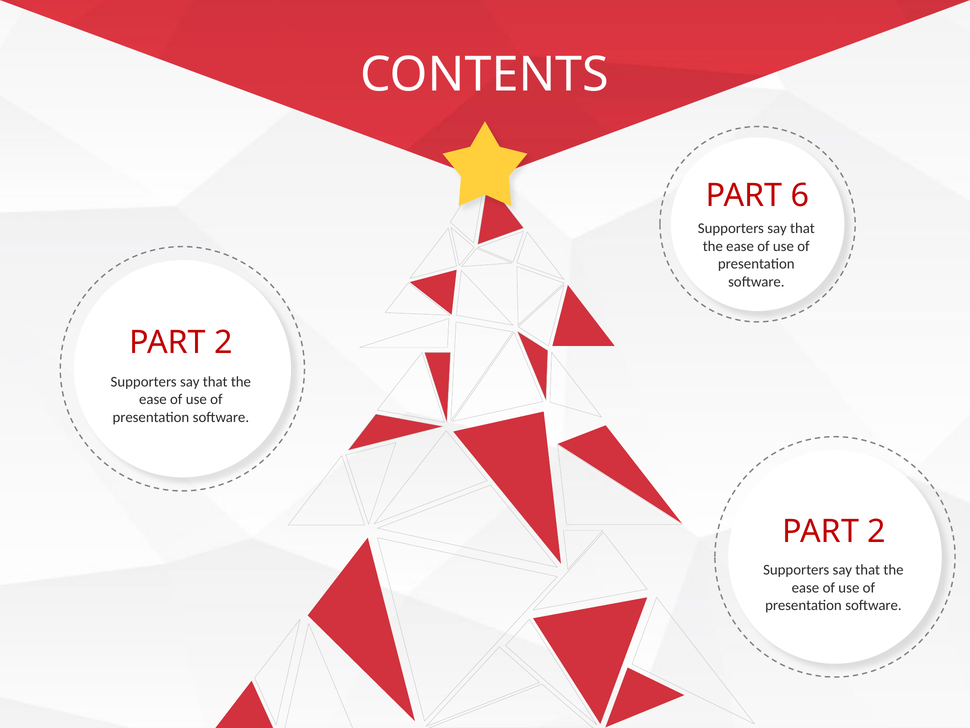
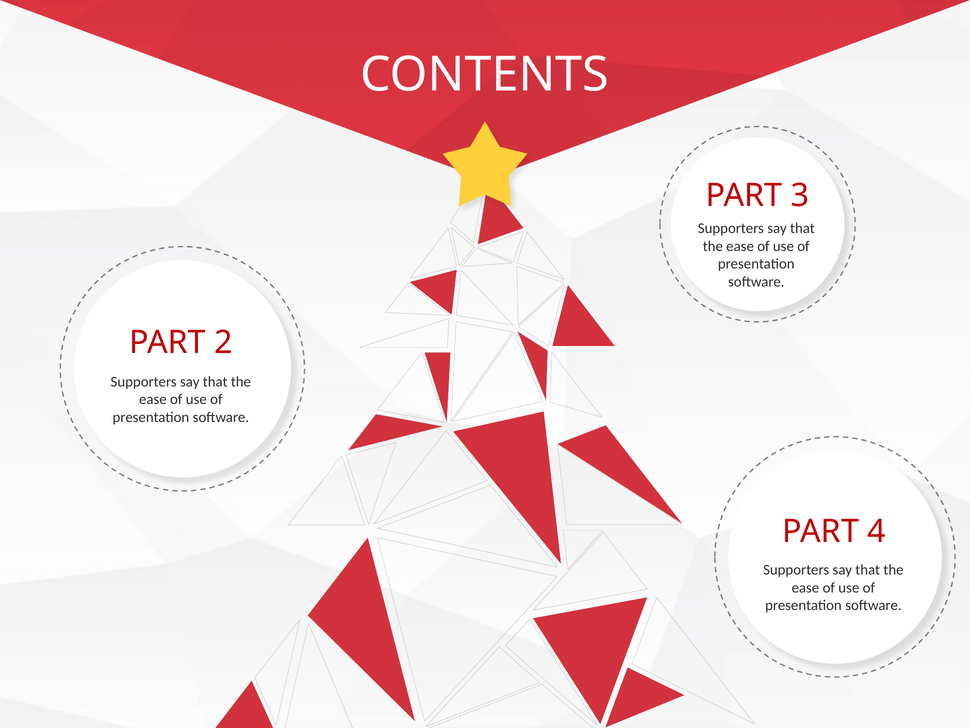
6: 6 -> 3
2 at (877, 531): 2 -> 4
